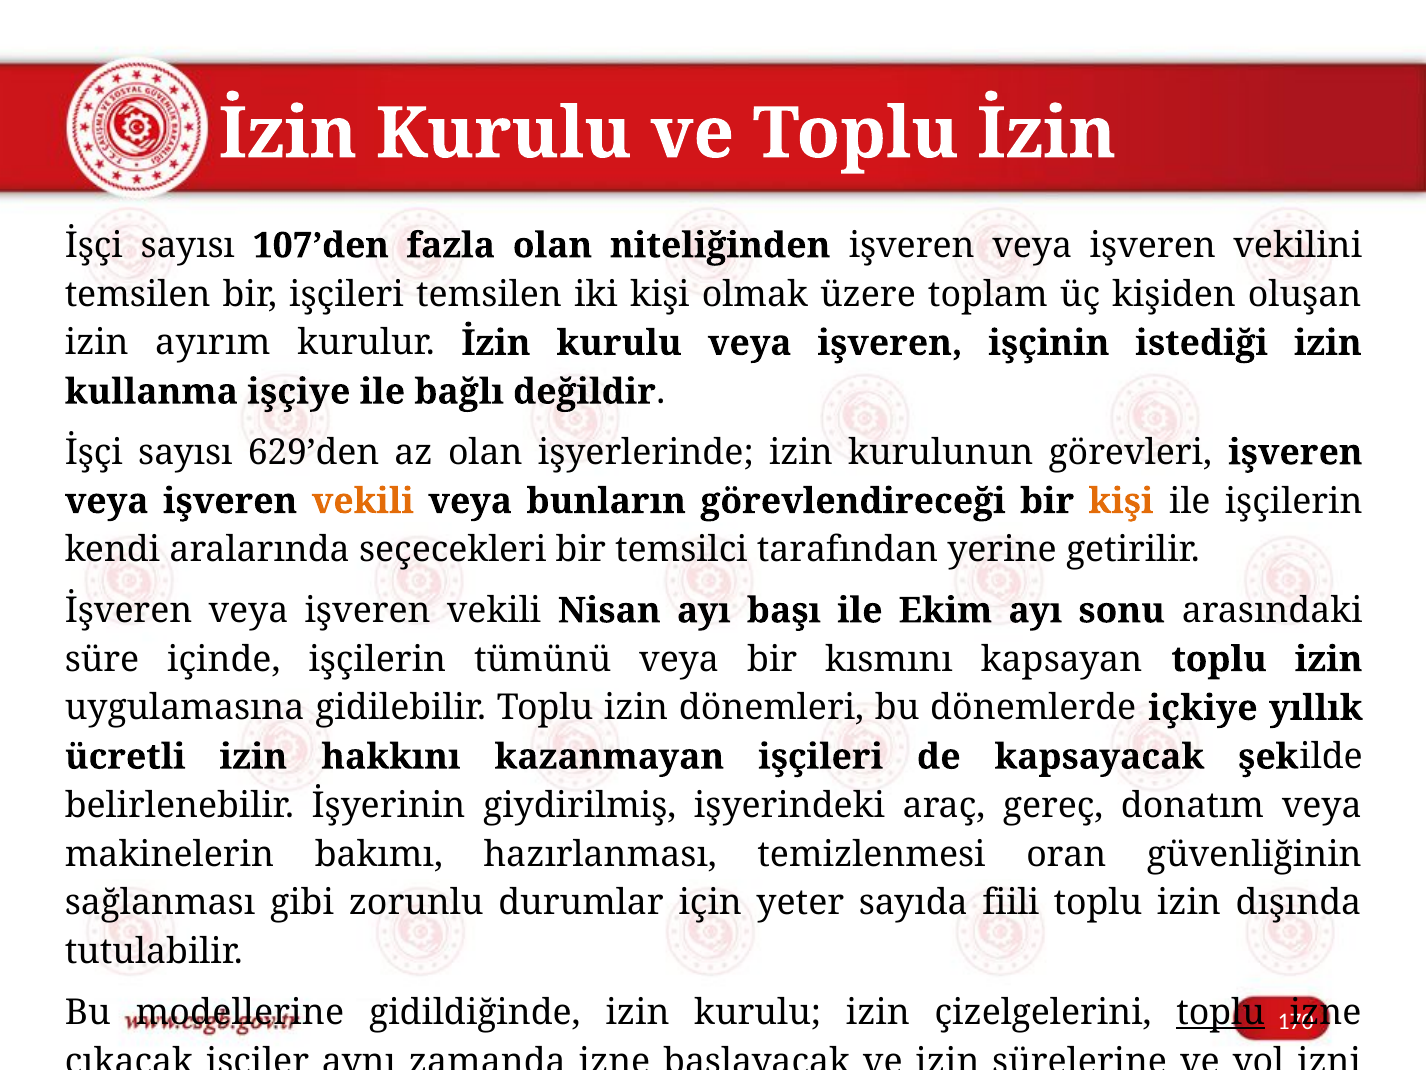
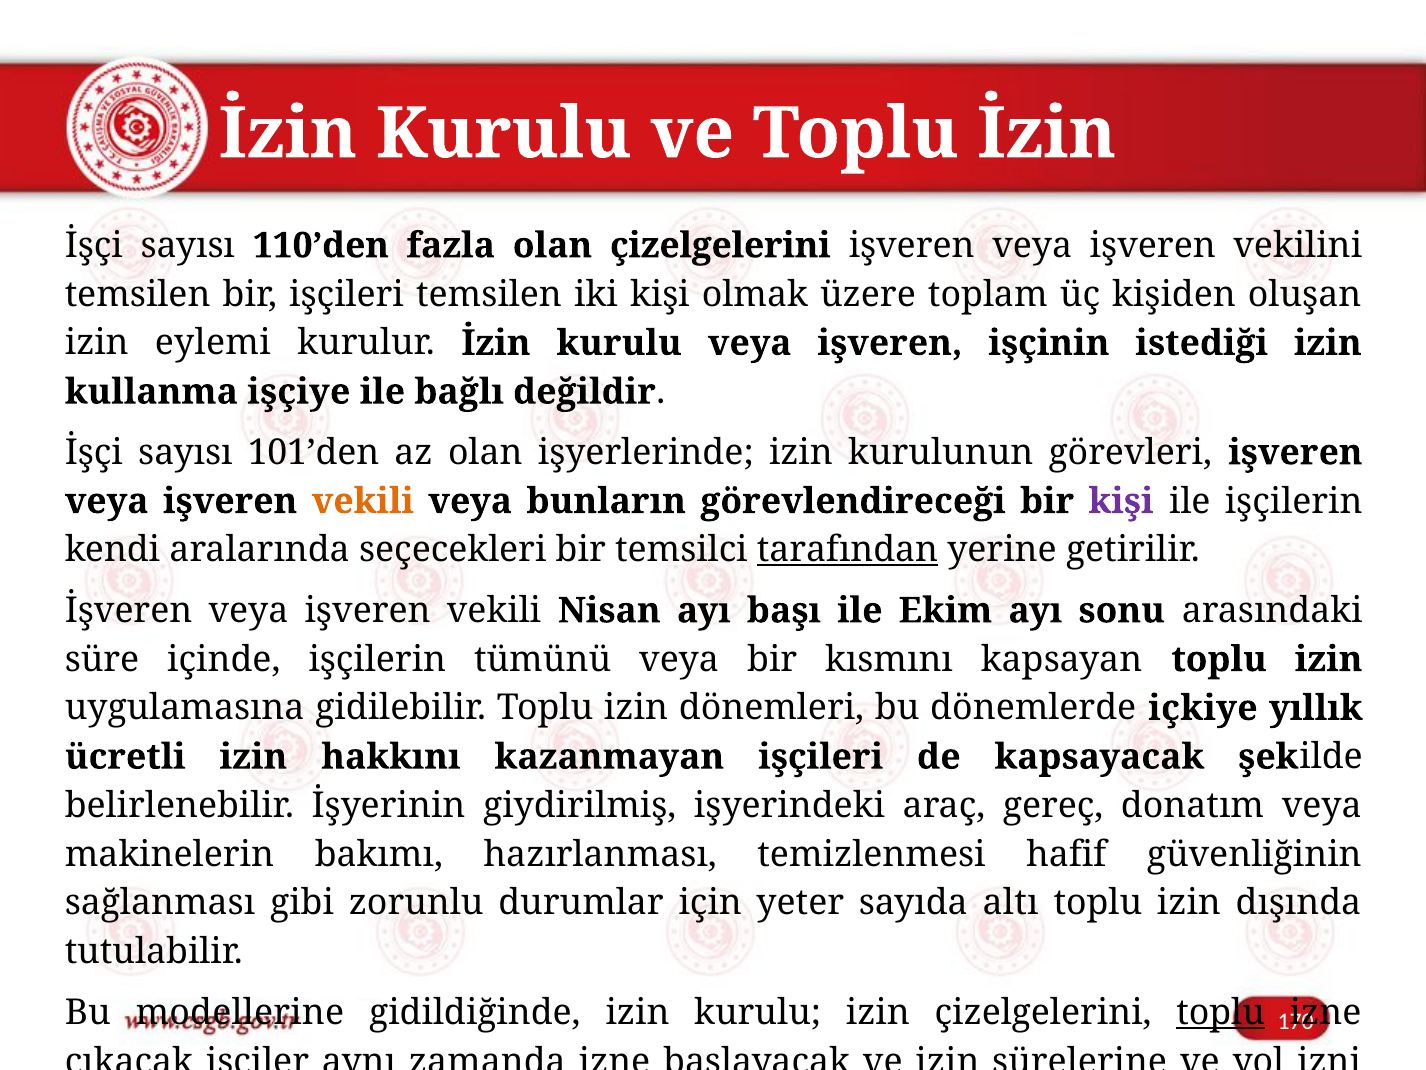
107’den: 107’den -> 110’den
olan niteliğinden: niteliğinden -> çizelgelerini
ayırım: ayırım -> eylemi
629’den: 629’den -> 101’den
kişi at (1121, 501) colour: orange -> purple
tarafından underline: none -> present
oran: oran -> hafif
fiili: fiili -> altı
